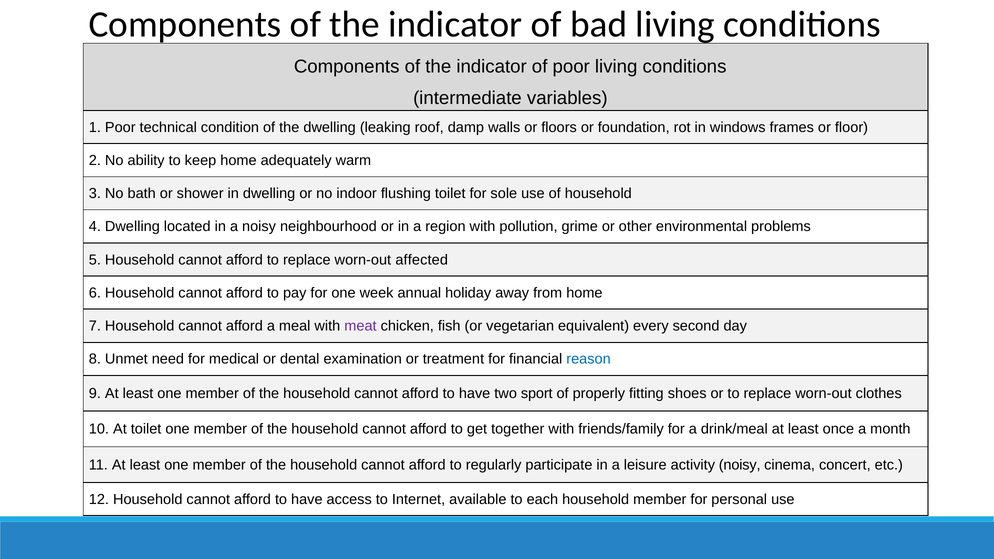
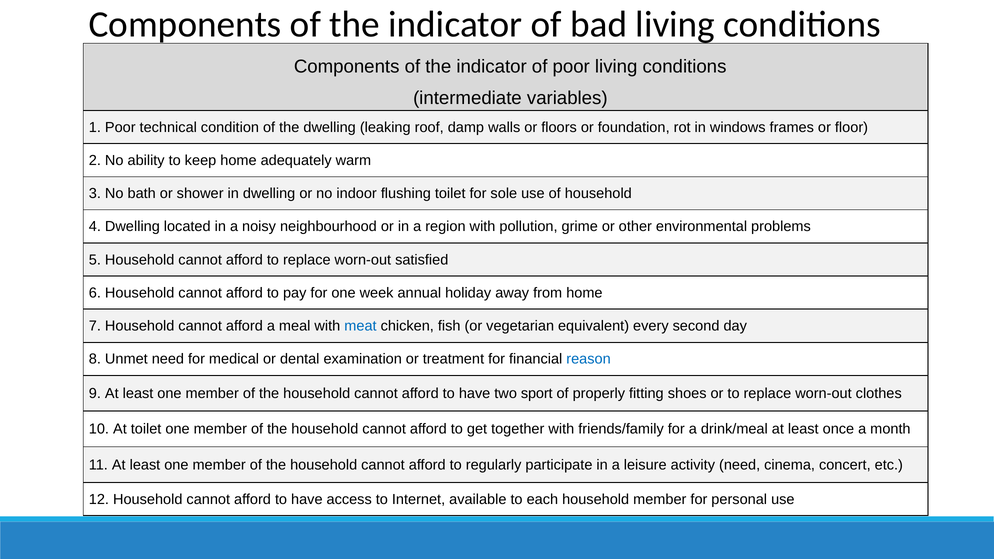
affected: affected -> satisfied
meat colour: purple -> blue
activity noisy: noisy -> need
